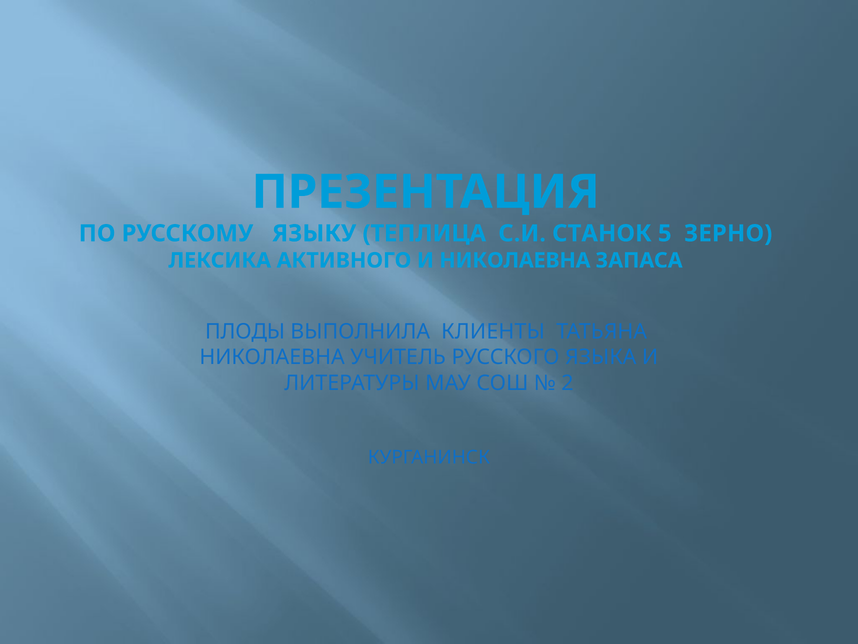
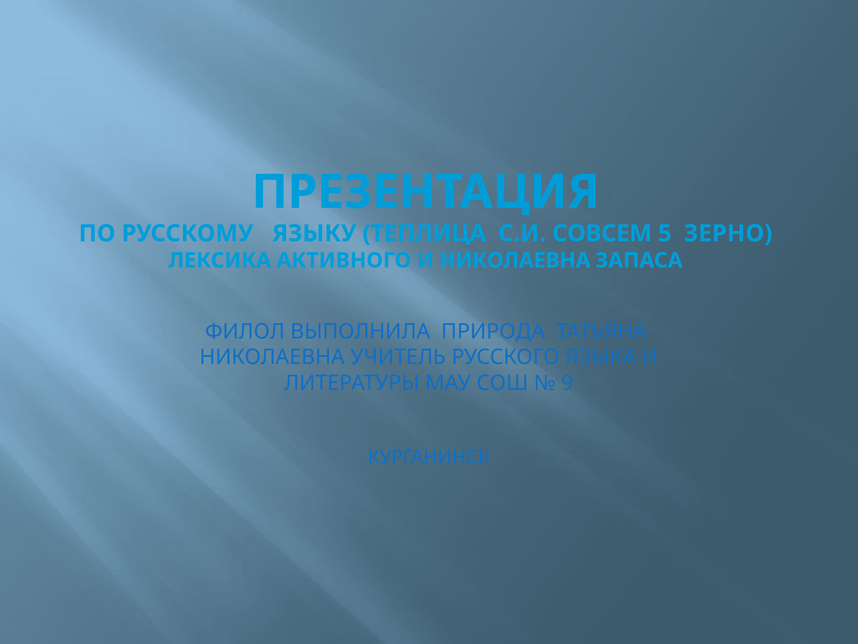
СТАНОК: СТАНОК -> СОВСЕМ
ПЛОДЫ: ПЛОДЫ -> ФИЛОЛ
КЛИЕНТЫ: КЛИЕНТЫ -> ПРИРОДА
2: 2 -> 9
